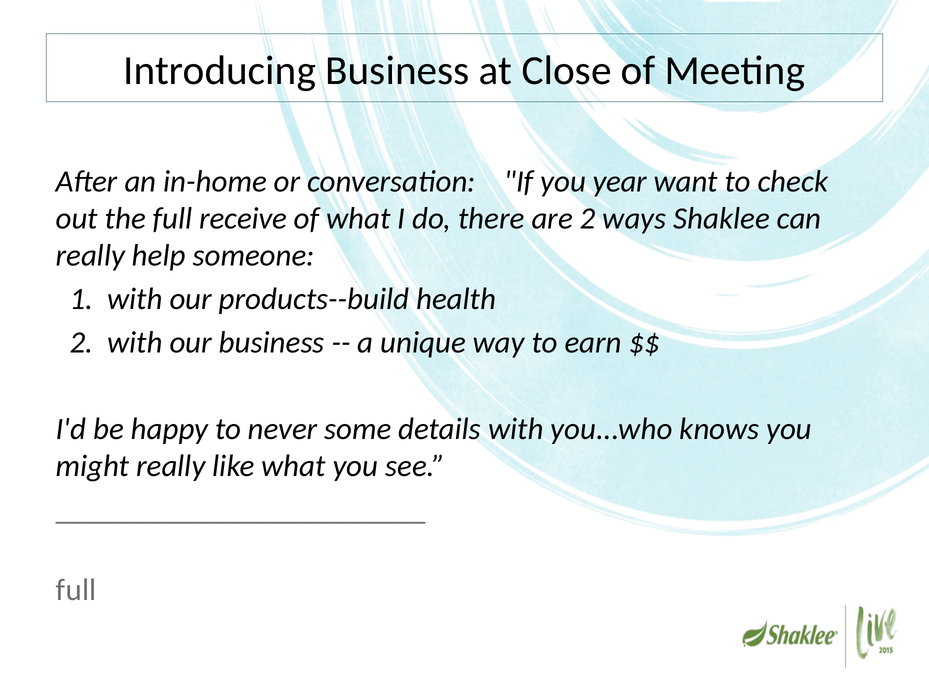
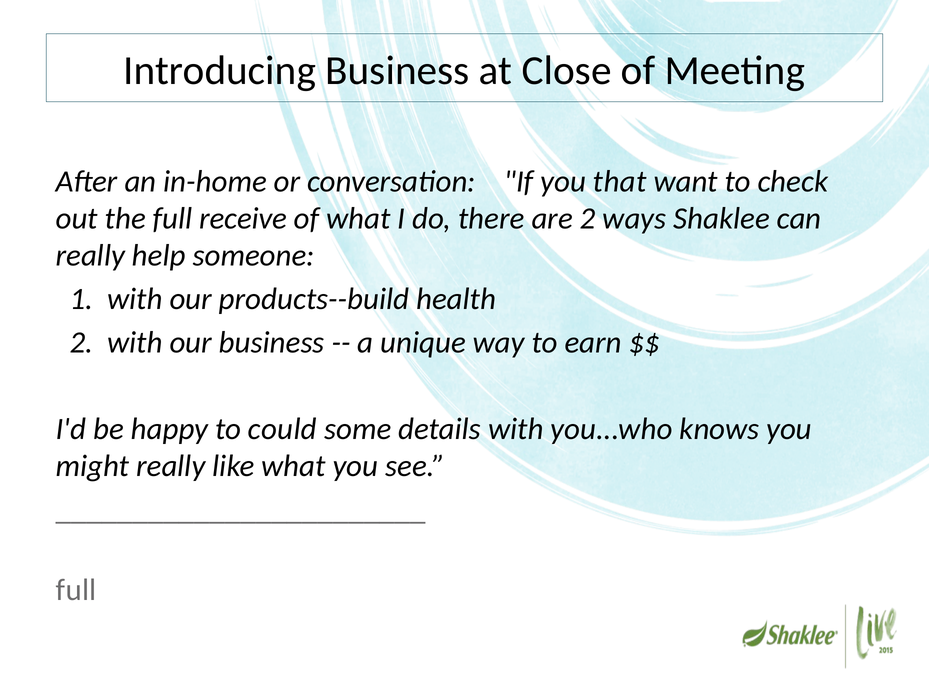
year: year -> that
never: never -> could
